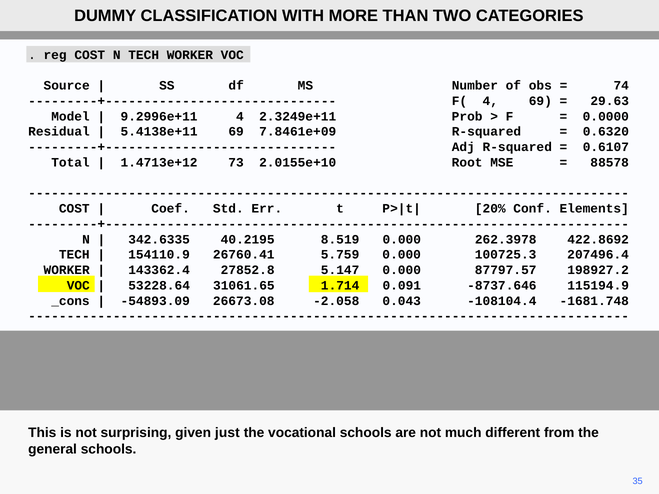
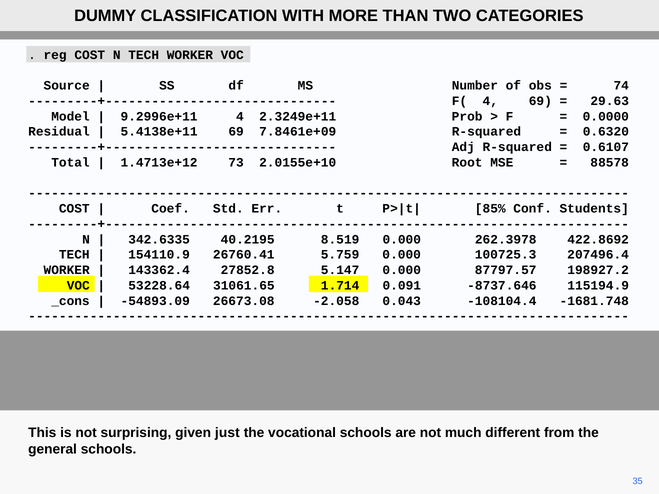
20%: 20% -> 85%
Elements: Elements -> Students
